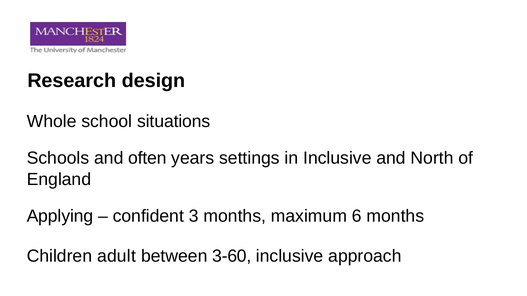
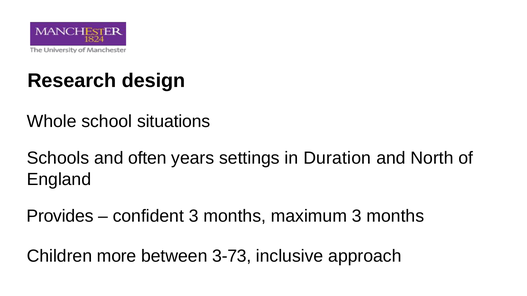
in Inclusive: Inclusive -> Duration
Applying: Applying -> Provides
maximum 6: 6 -> 3
adult: adult -> more
3-60: 3-60 -> 3-73
